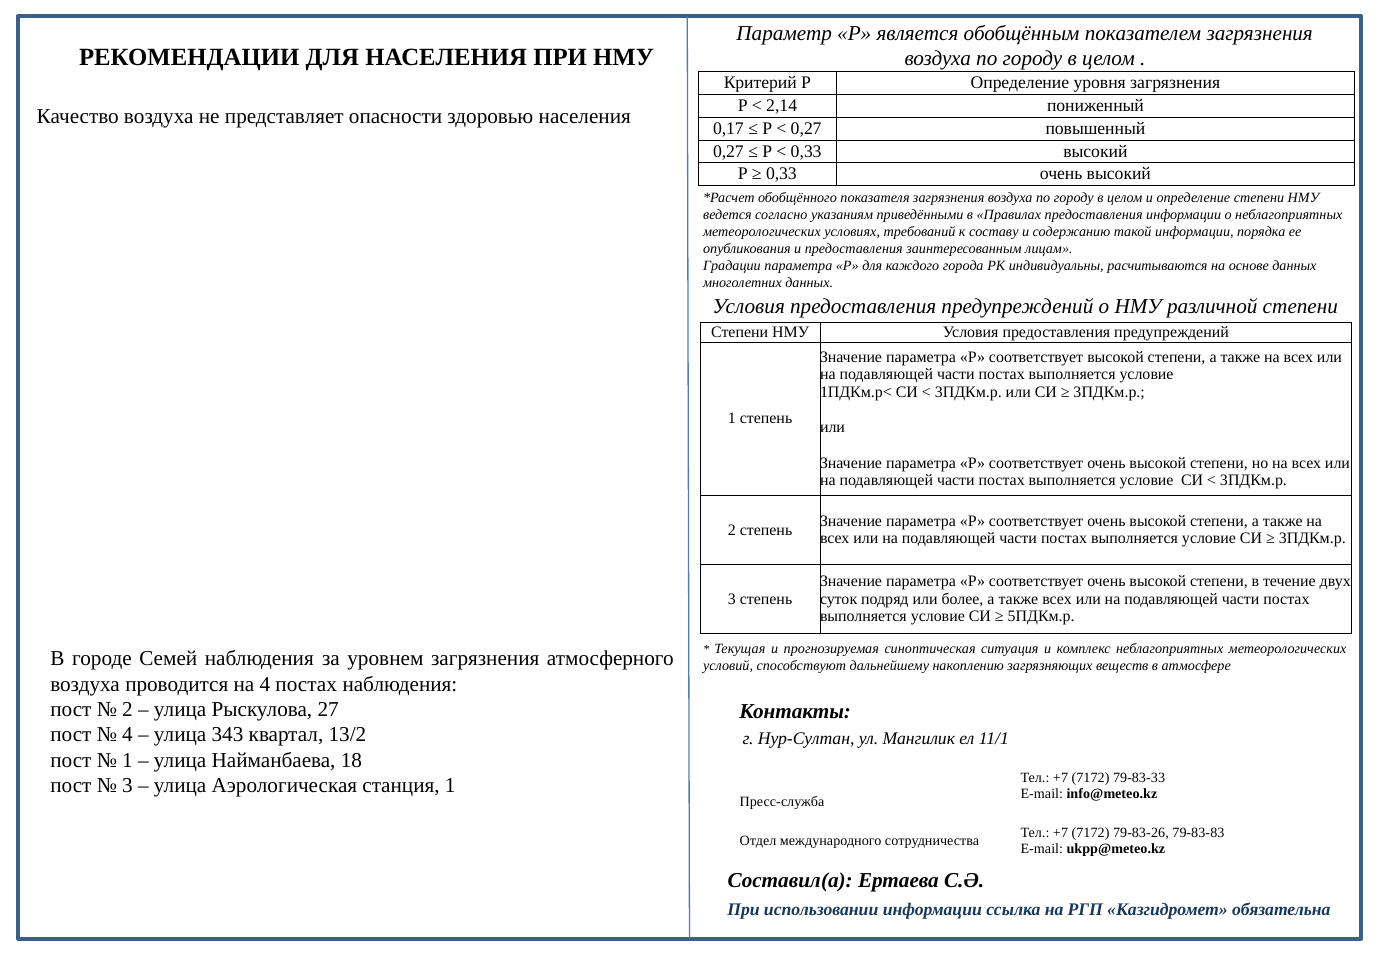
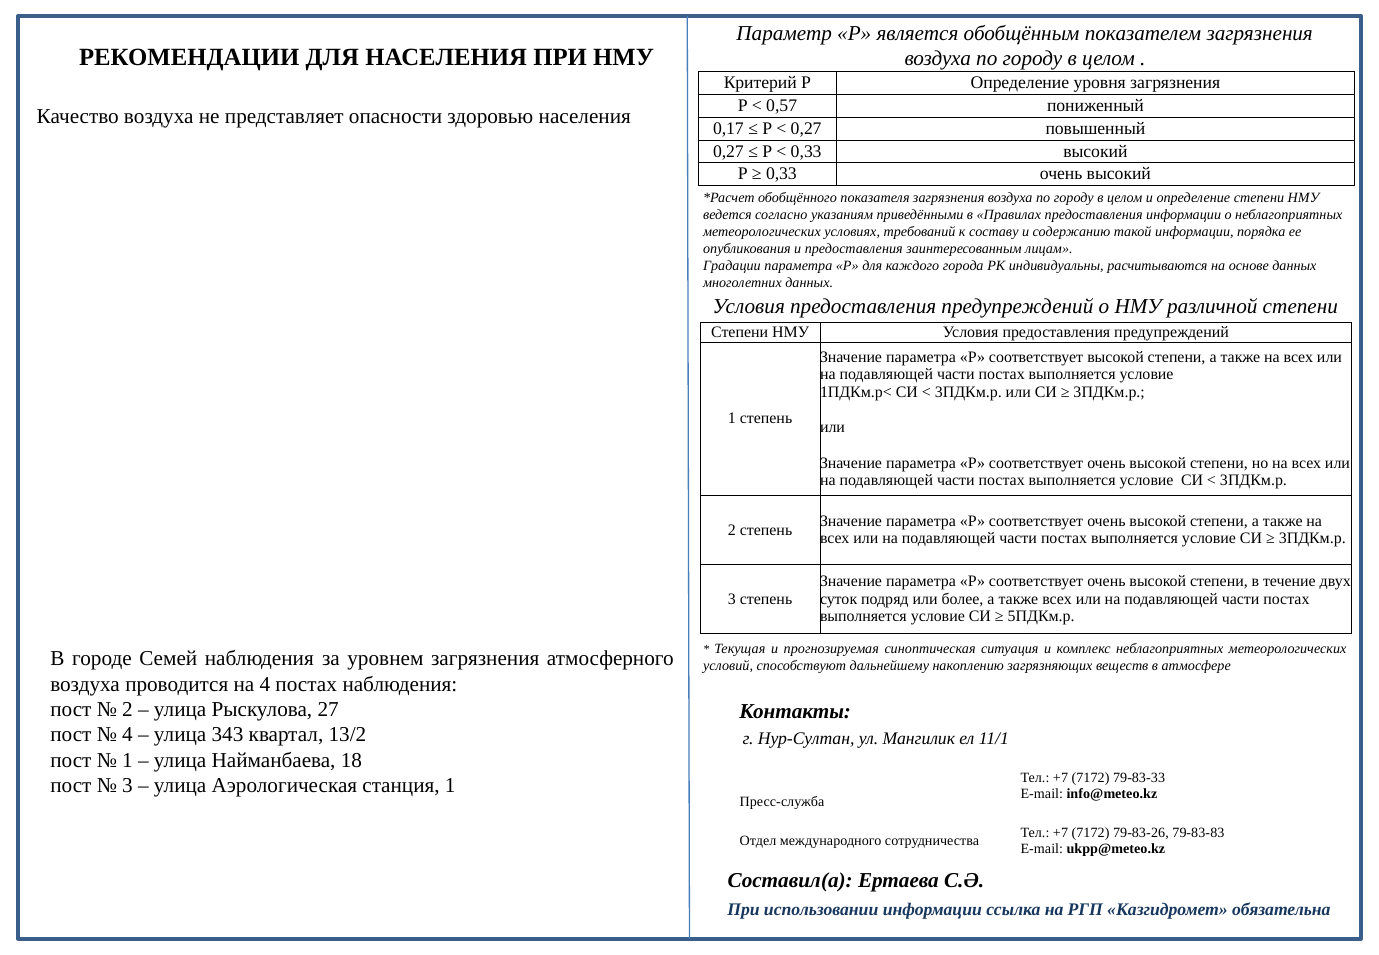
2,14: 2,14 -> 0,57
